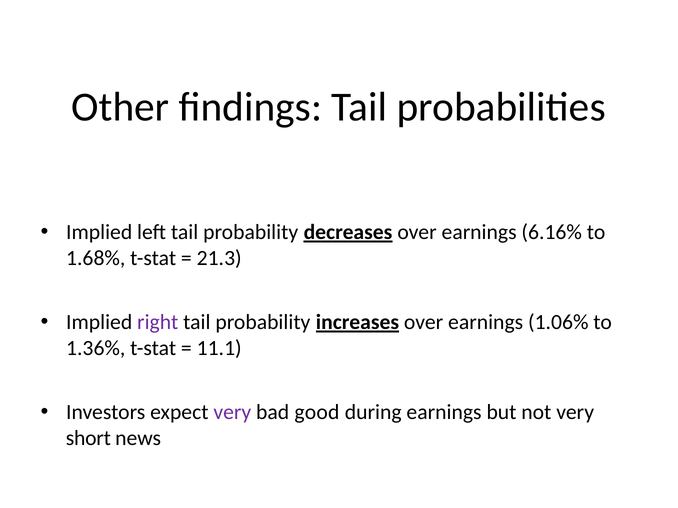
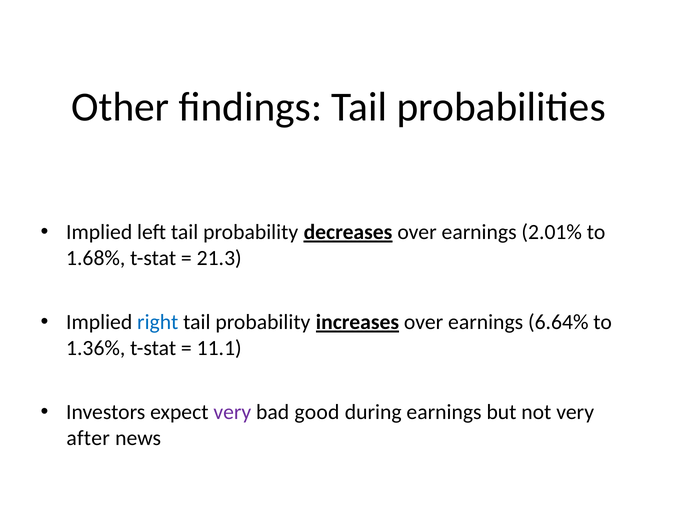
6.16%: 6.16% -> 2.01%
right colour: purple -> blue
1.06%: 1.06% -> 6.64%
short: short -> after
